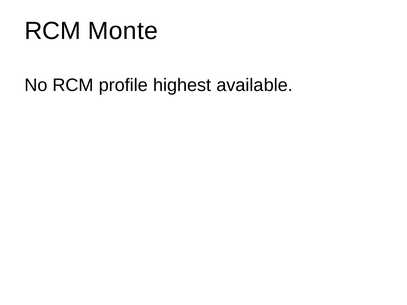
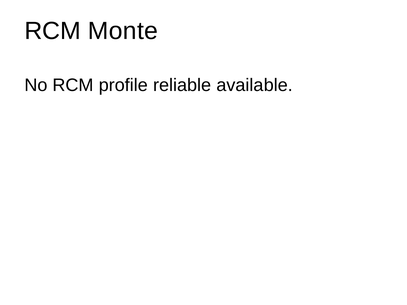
highest: highest -> reliable
